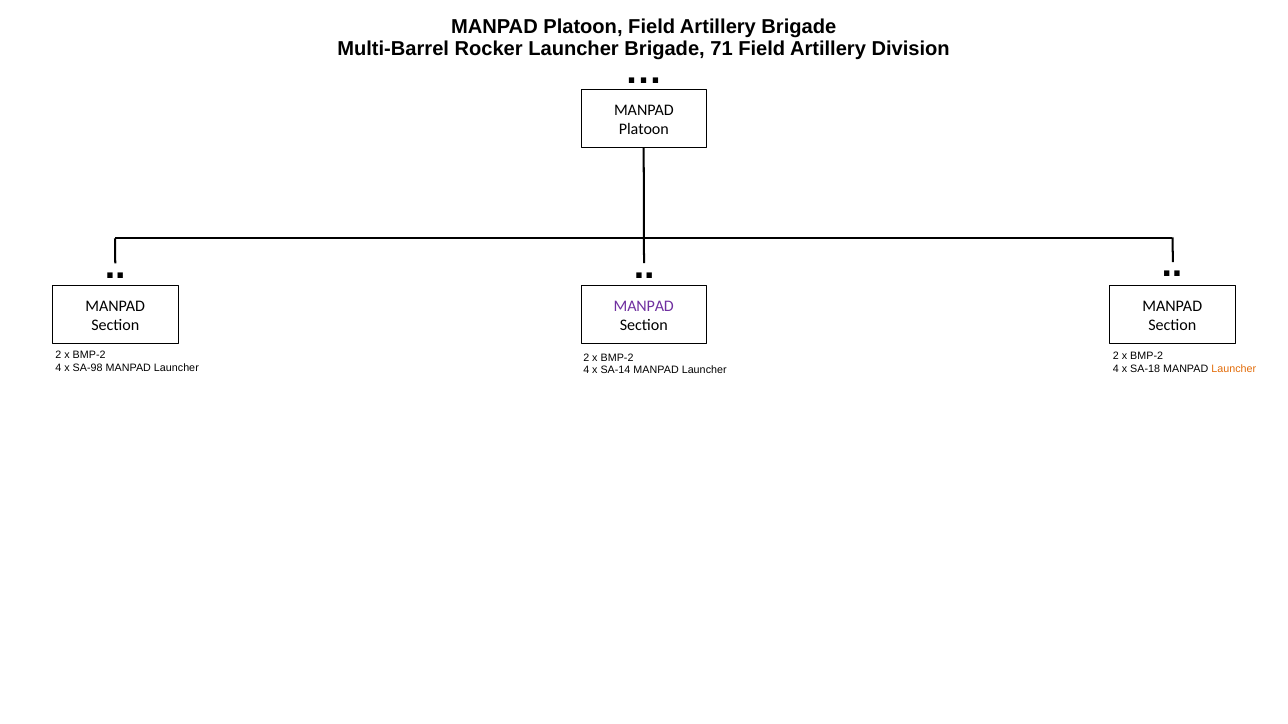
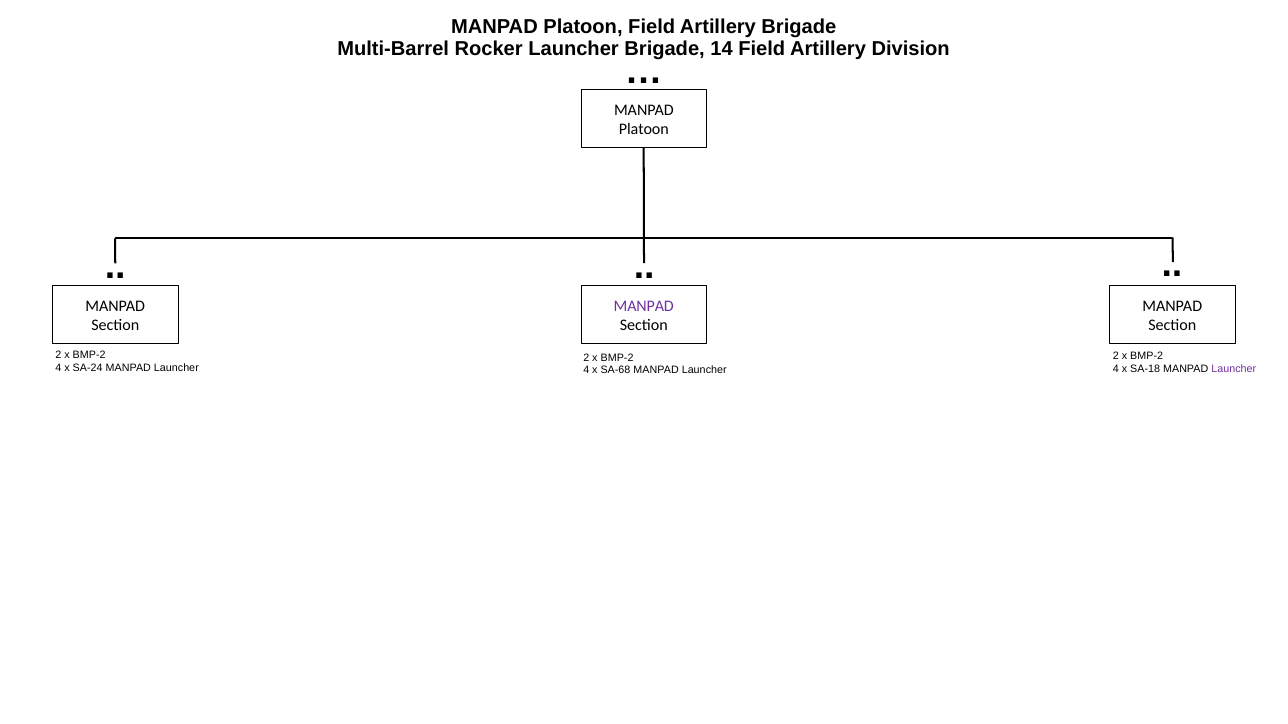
71: 71 -> 14
SA-98: SA-98 -> SA-24
Launcher at (1234, 369) colour: orange -> purple
SA-14: SA-14 -> SA-68
